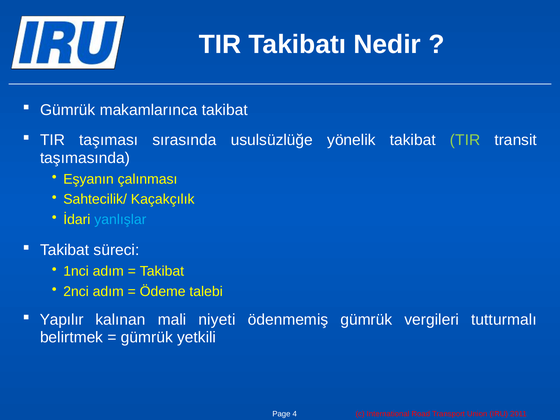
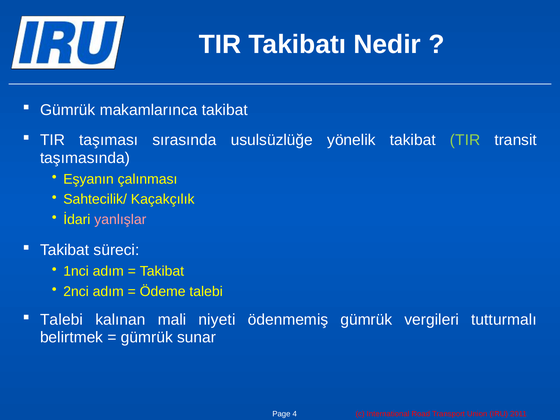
yanlışlar colour: light blue -> pink
Yapılır at (62, 320): Yapılır -> Talebi
yetkili: yetkili -> sunar
